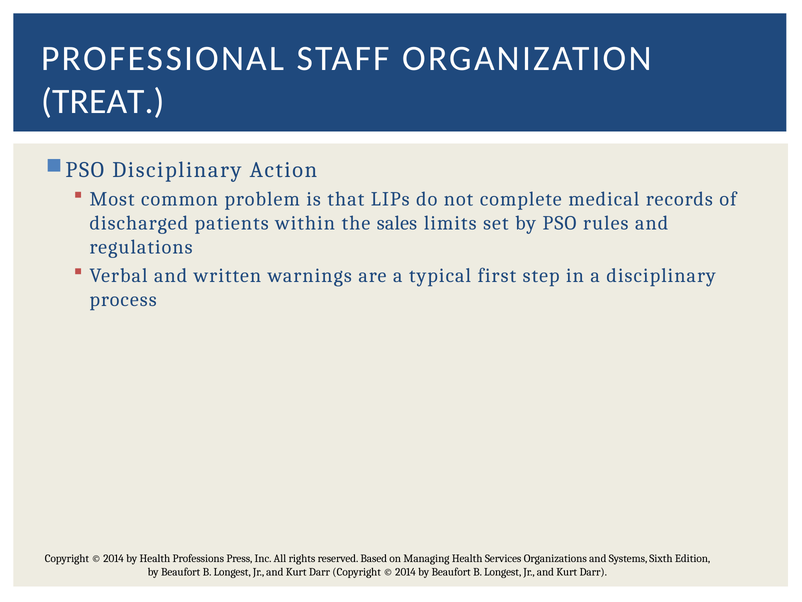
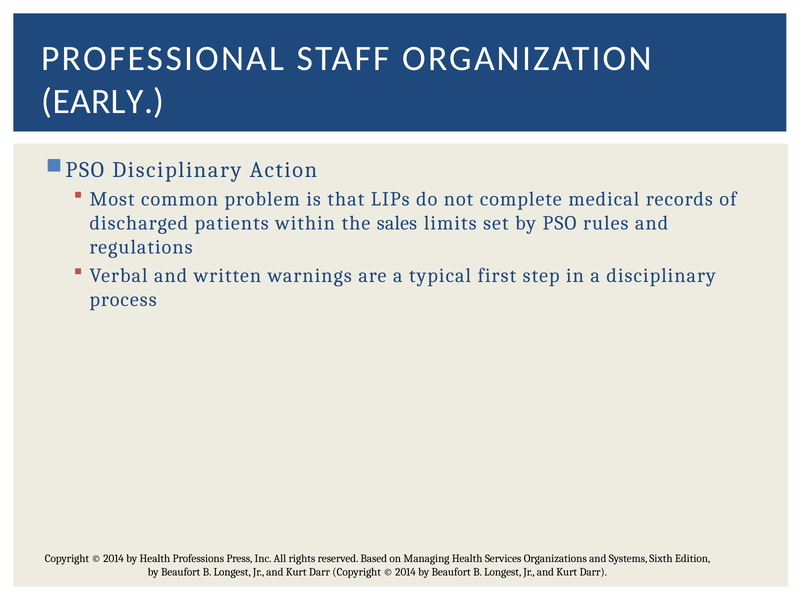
TREAT: TREAT -> EARLY
